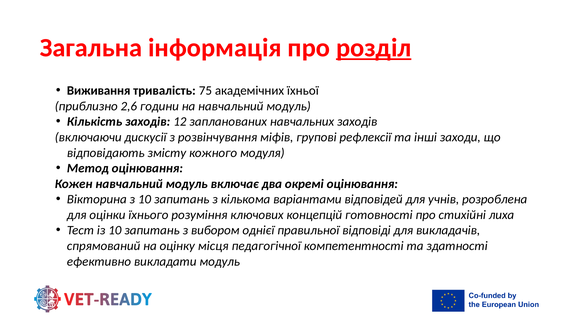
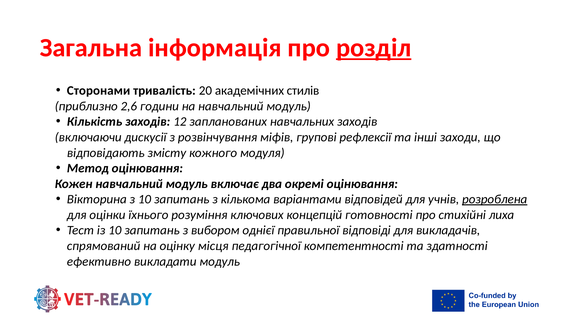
Виживання: Виживання -> Сторонами
75: 75 -> 20
їхньої: їхньої -> стилів
розроблена underline: none -> present
